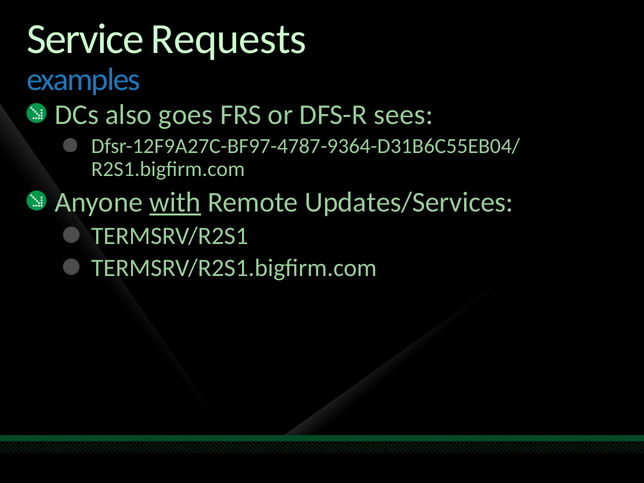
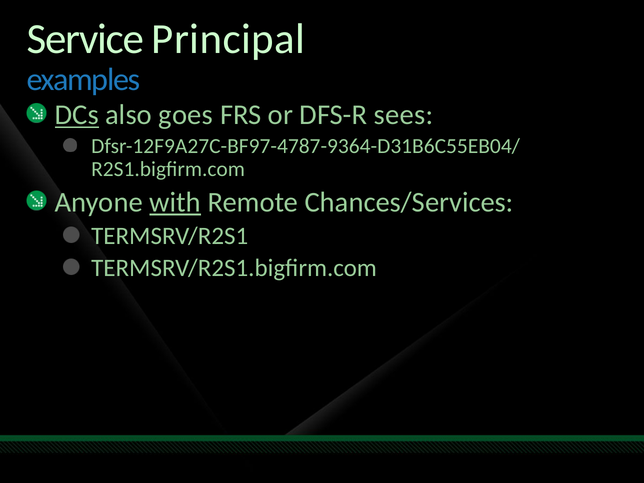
Requests: Requests -> Principal
DCs underline: none -> present
Updates/Services: Updates/Services -> Chances/Services
